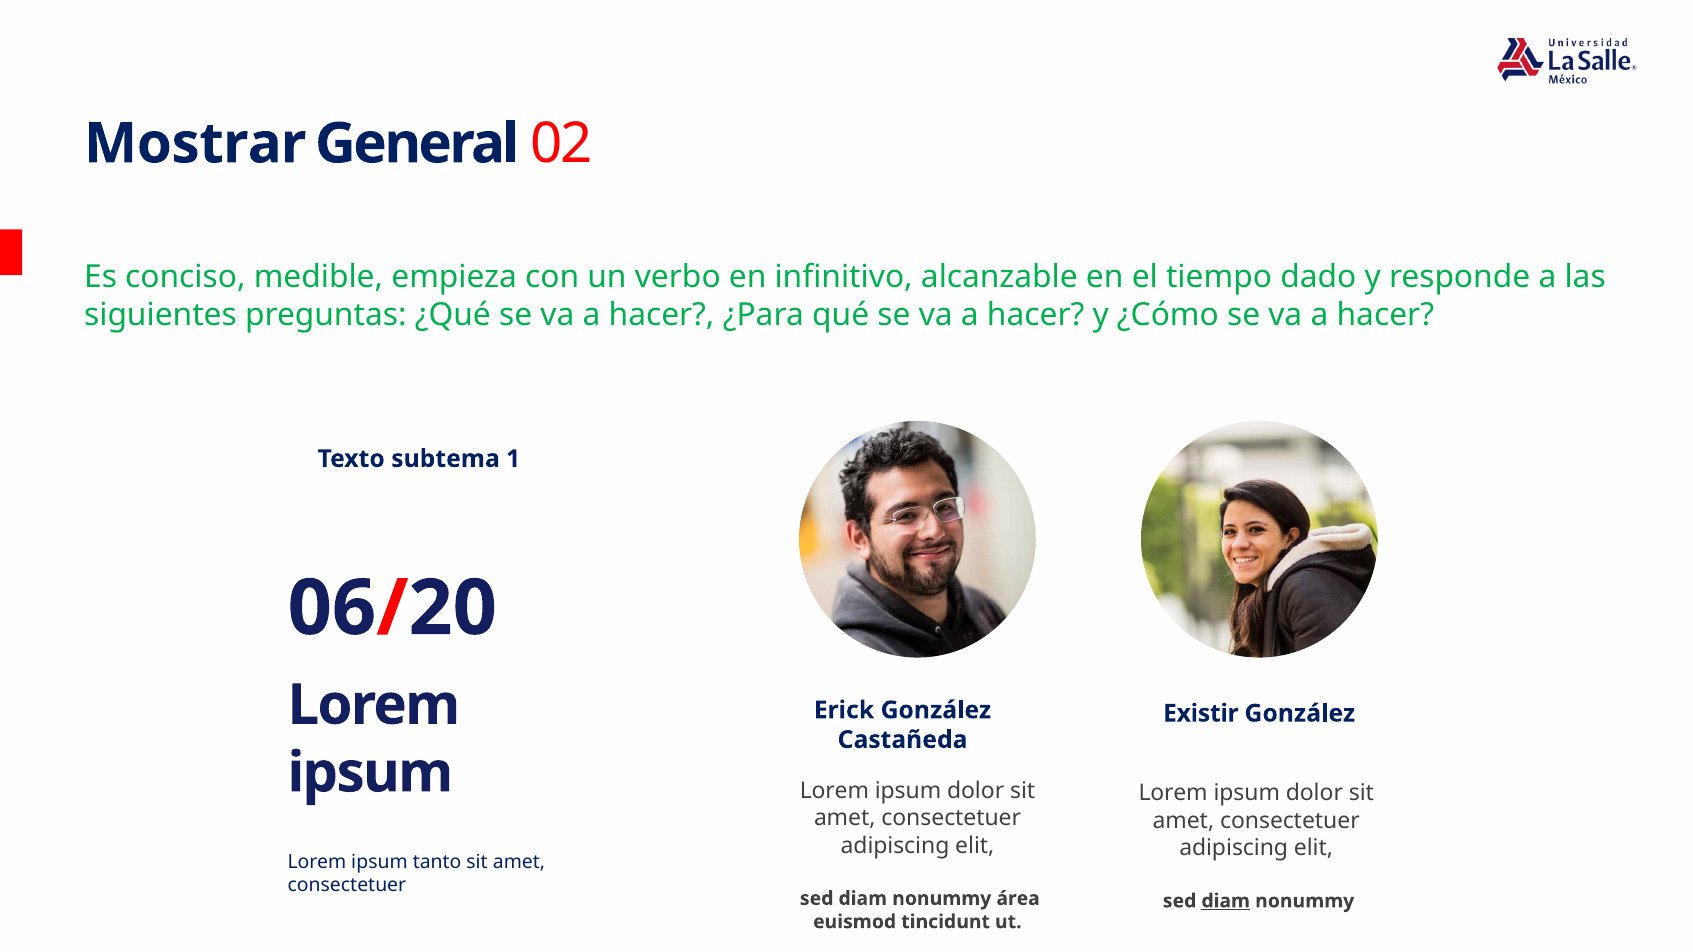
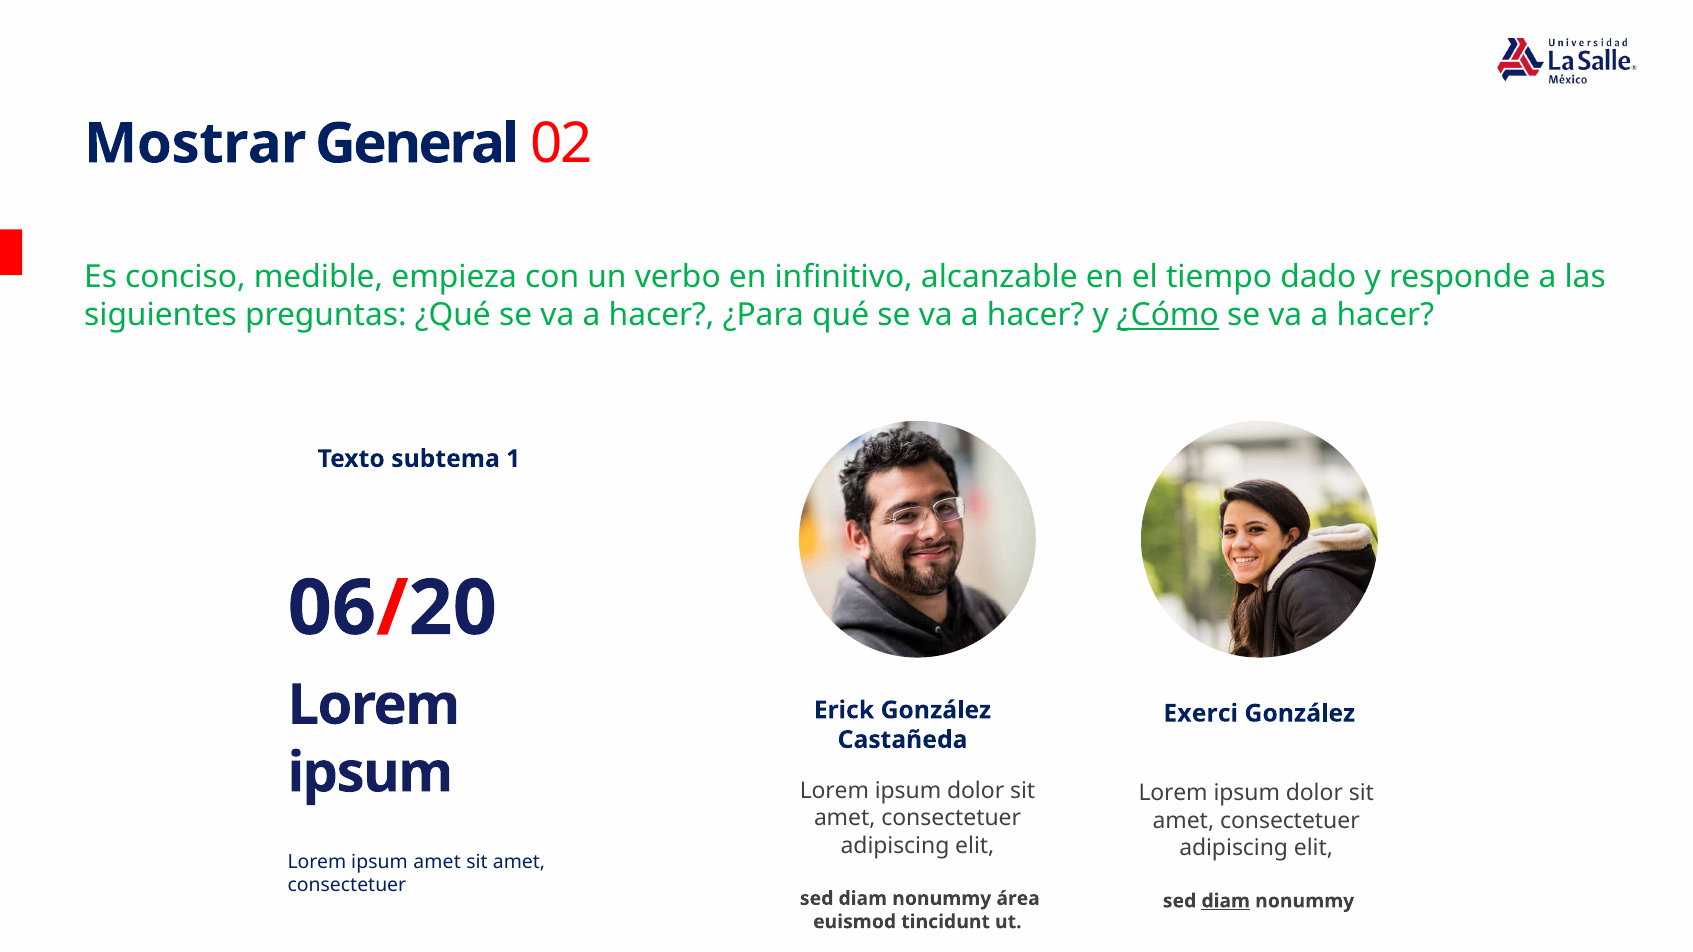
¿Cómo underline: none -> present
Existir: Existir -> Exerci
ipsum tanto: tanto -> amet
